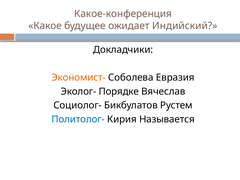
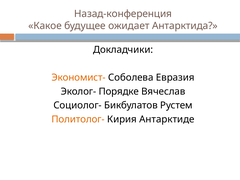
Какое-конференция: Какое-конференция -> Назад-конференция
Индийский: Индийский -> Антарктида
Политолог- colour: blue -> orange
Называется: Называется -> Антарктиде
